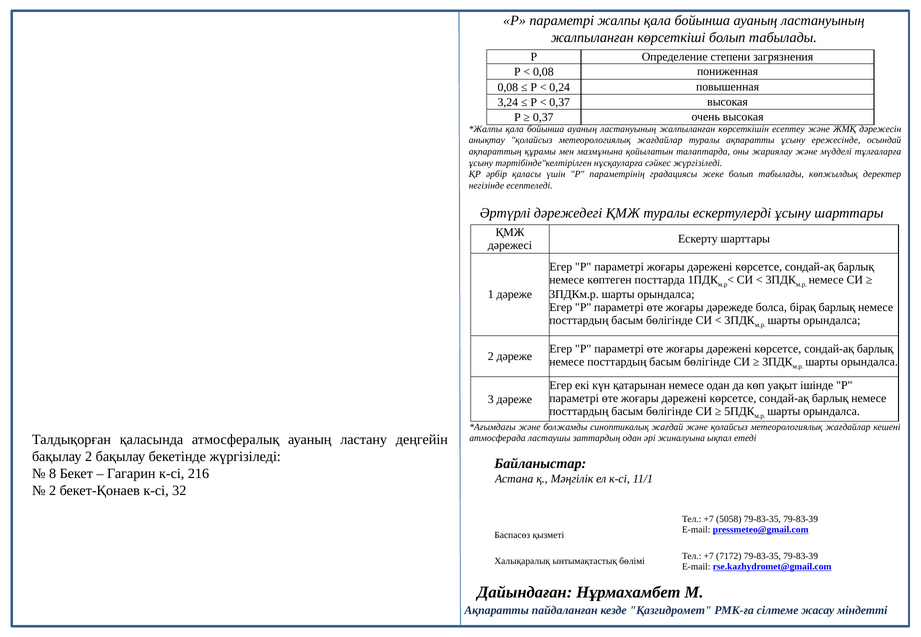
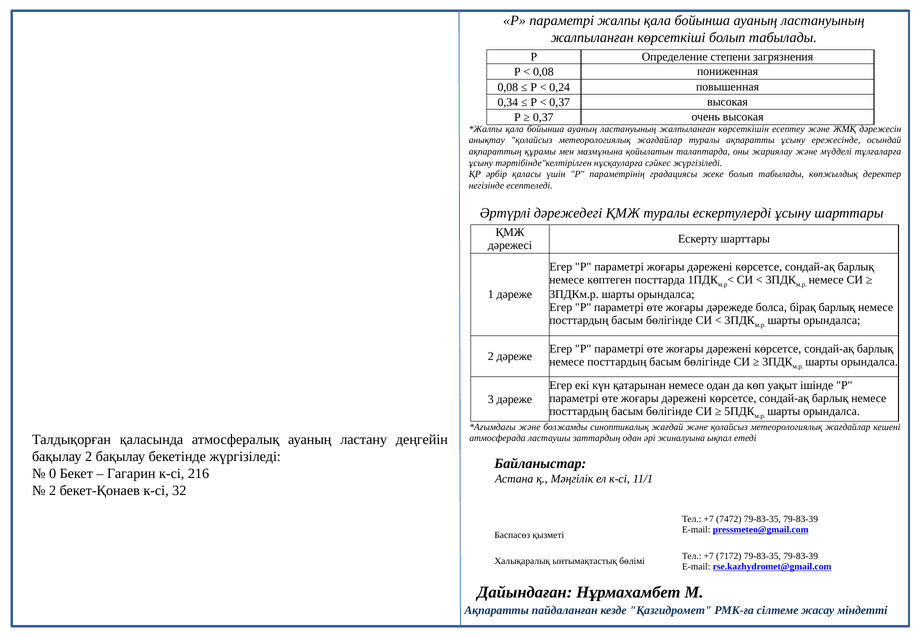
3,24: 3,24 -> 0,34
8: 8 -> 0
5058: 5058 -> 7472
